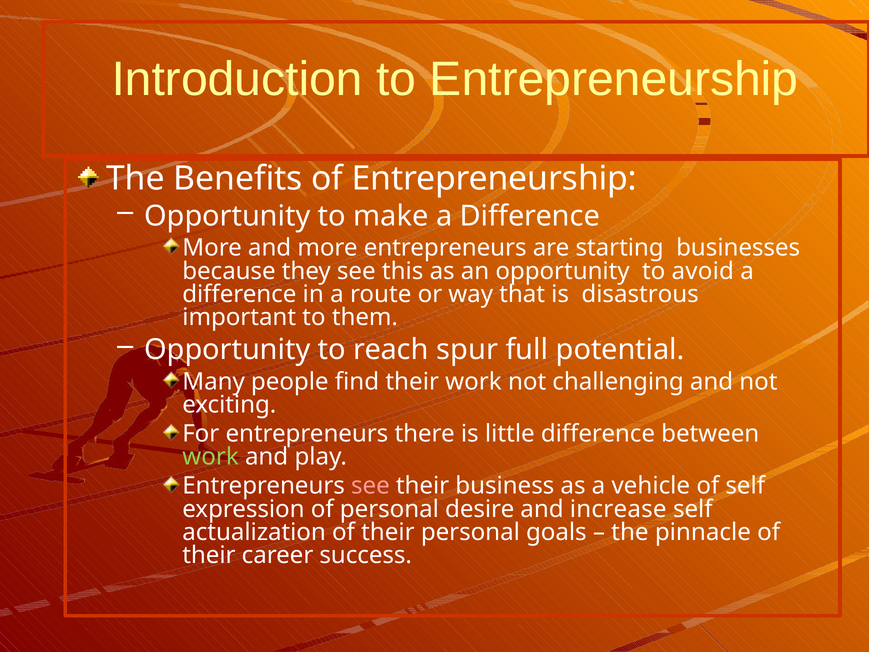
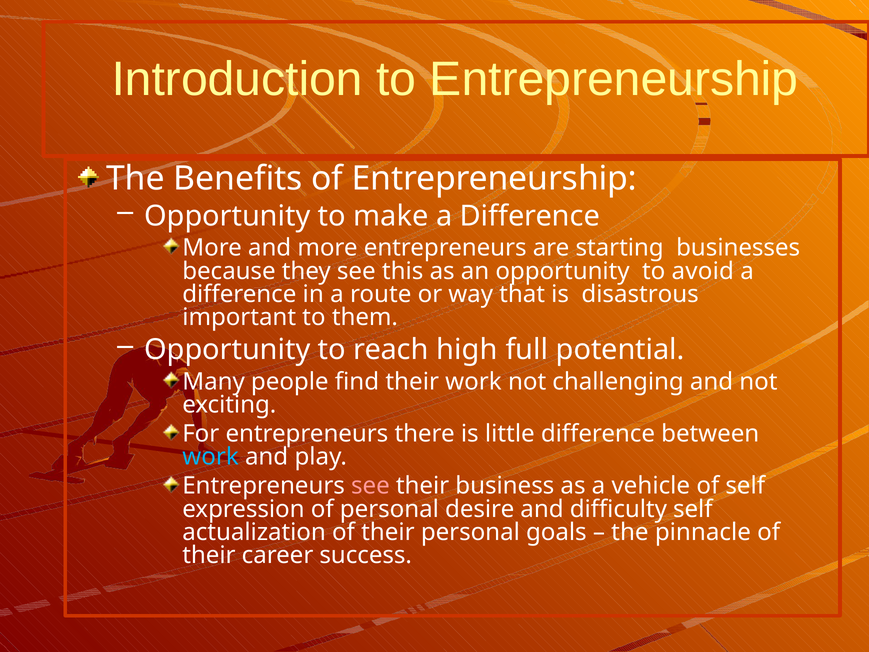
spur: spur -> high
work at (211, 457) colour: light green -> light blue
increase: increase -> difficulty
